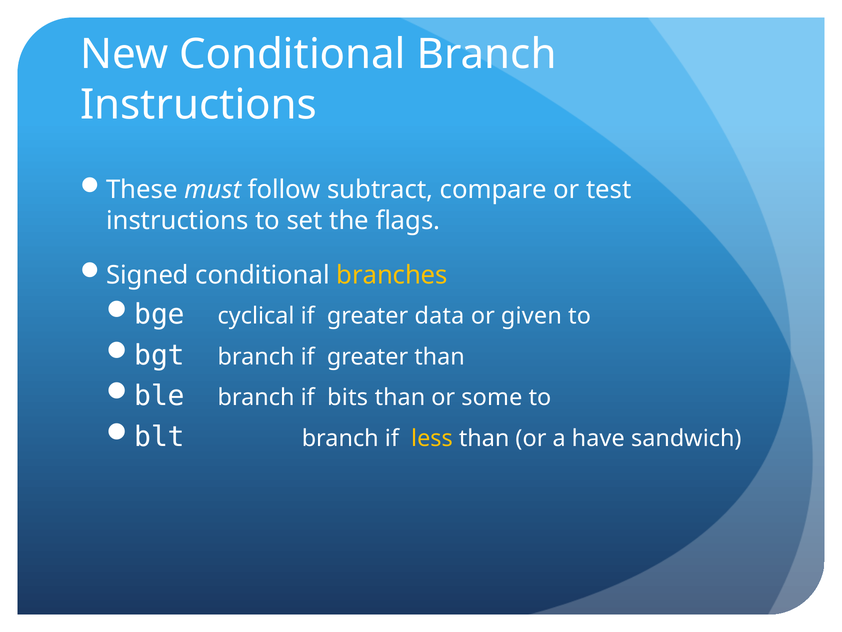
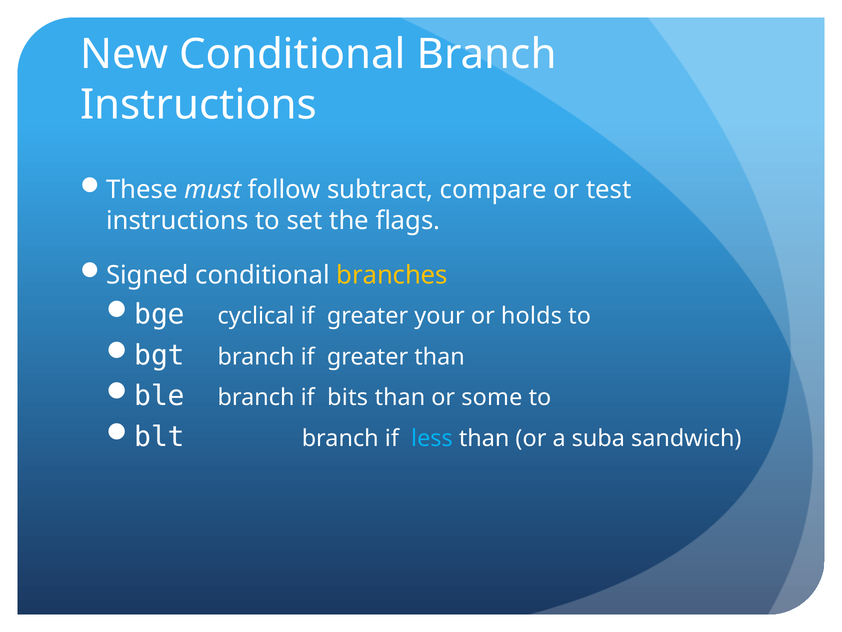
data: data -> your
given: given -> holds
less colour: yellow -> light blue
have: have -> suba
